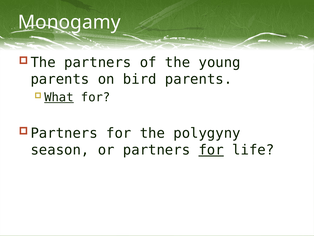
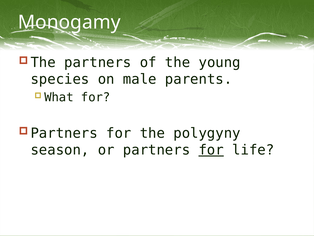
parents at (60, 79): parents -> species
bird: bird -> male
What underline: present -> none
